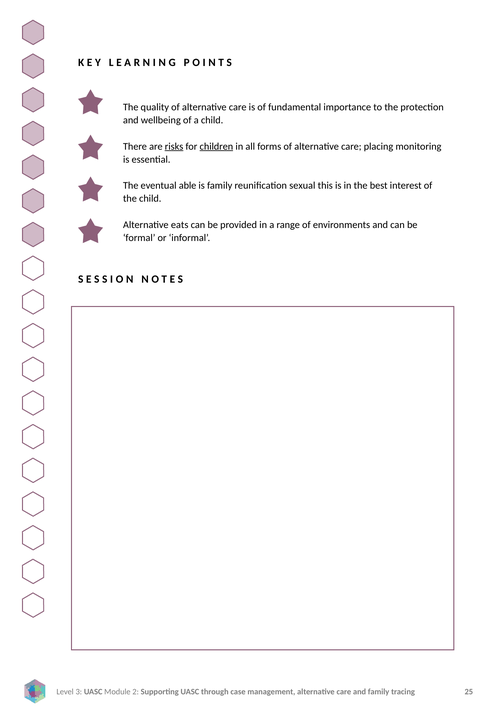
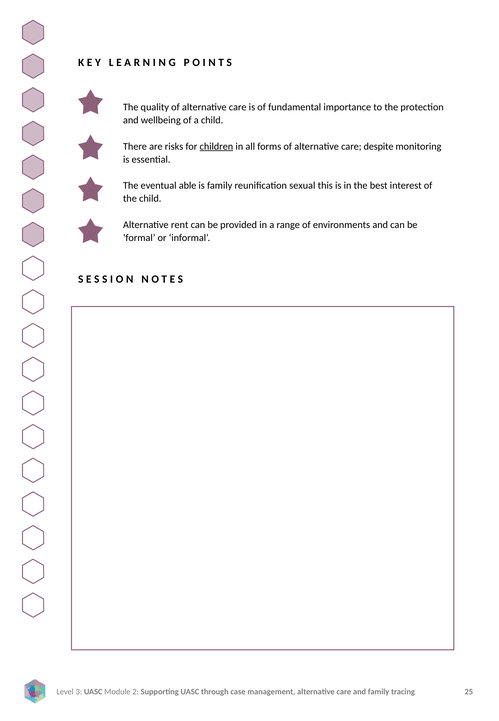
risks underline: present -> none
placing: placing -> despite
eats: eats -> rent
